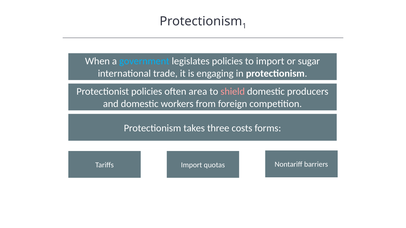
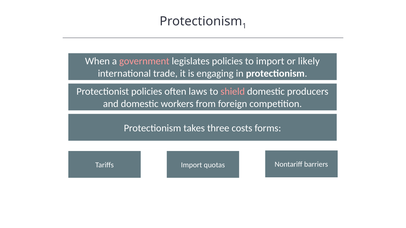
government colour: light blue -> pink
sugar: sugar -> likely
area: area -> laws
